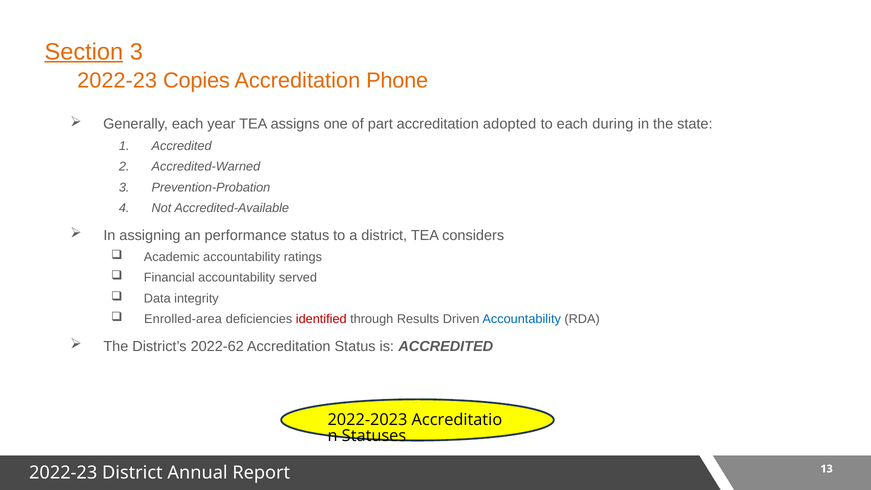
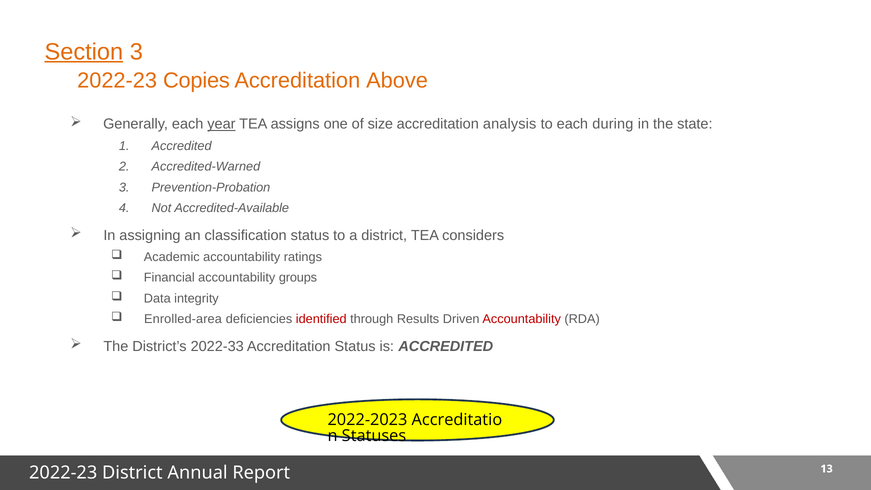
Phone: Phone -> Above
year underline: none -> present
part: part -> size
adopted: adopted -> analysis
performance: performance -> classification
served: served -> groups
Accountability at (522, 319) colour: blue -> red
2022-62: 2022-62 -> 2022-33
